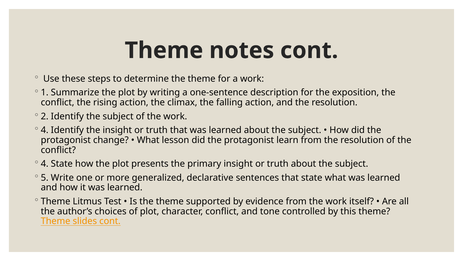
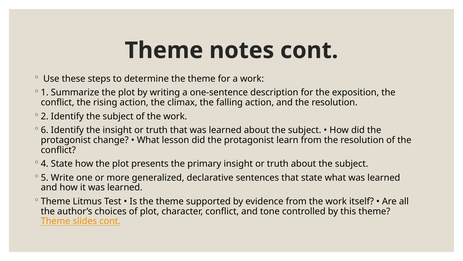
4 at (45, 130): 4 -> 6
